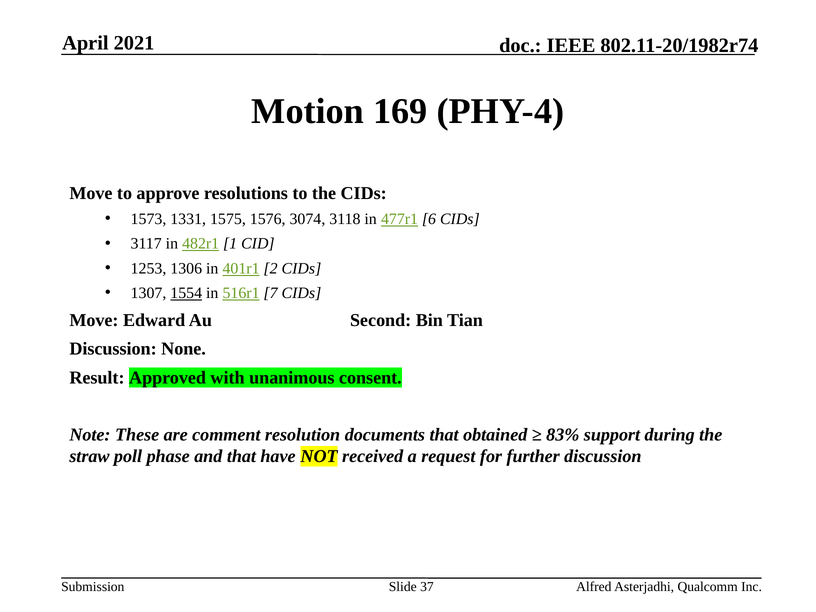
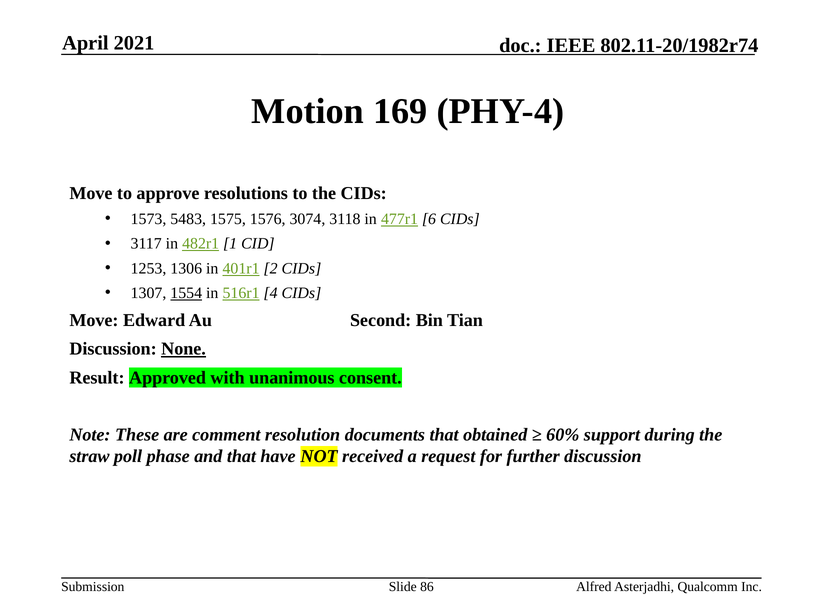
1331: 1331 -> 5483
7: 7 -> 4
None underline: none -> present
83%: 83% -> 60%
37: 37 -> 86
